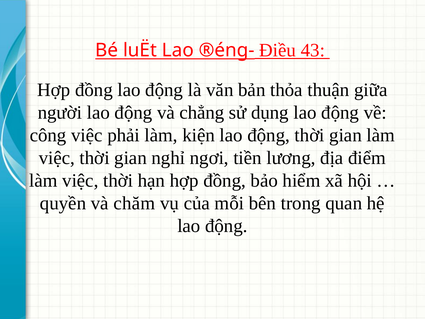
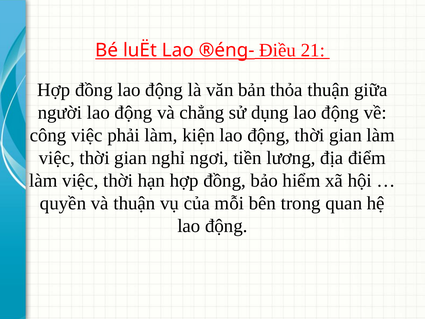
43: 43 -> 21
và chăm: chăm -> thuận
